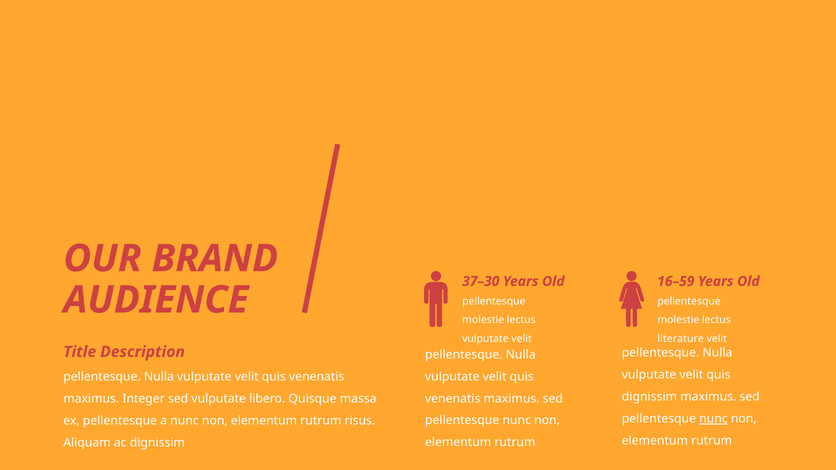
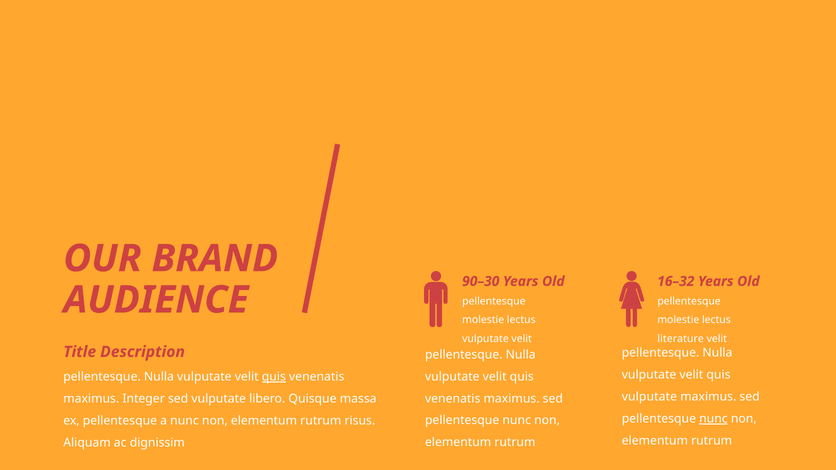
37–30: 37–30 -> 90–30
16–59: 16–59 -> 16–32
quis at (274, 377) underline: none -> present
dignissim at (649, 397): dignissim -> vulputate
